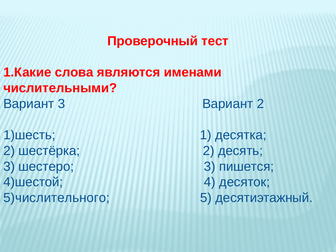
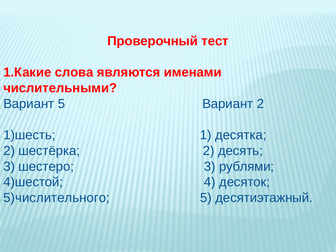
Вариант 3: 3 -> 5
пишется: пишется -> рублями
